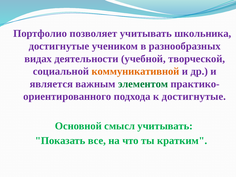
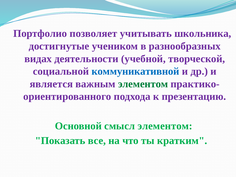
коммуникативной colour: orange -> blue
к достигнутые: достигнутые -> презентацию
смысл учитывать: учитывать -> элементом
